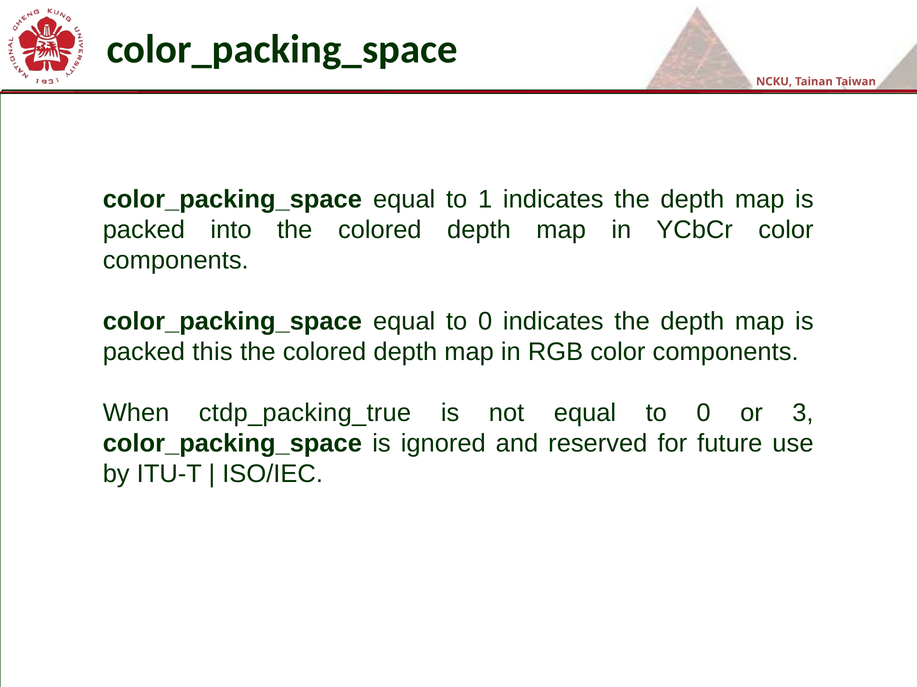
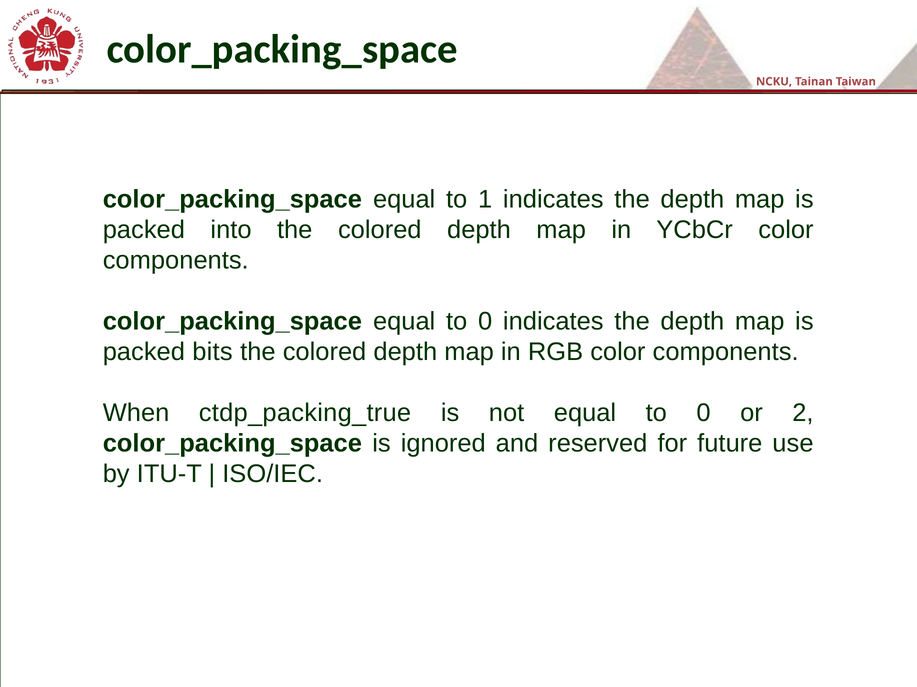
this: this -> bits
3: 3 -> 2
